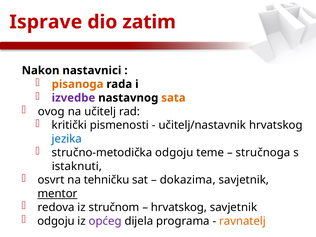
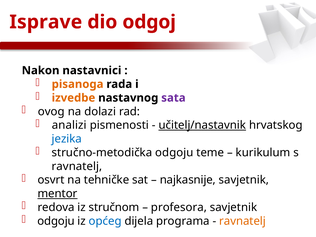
zatim: zatim -> odgoj
izvedbe colour: purple -> orange
sata colour: orange -> purple
učitelj: učitelj -> dolazi
kritički: kritički -> analizi
učitelj/nastavnik underline: none -> present
stručnoga: stručnoga -> kurikulum
istaknuti at (77, 166): istaknuti -> ravnatelj
tehničku: tehničku -> tehničke
dokazima: dokazima -> najkasnije
hrvatskog at (179, 207): hrvatskog -> profesora
općeg colour: purple -> blue
